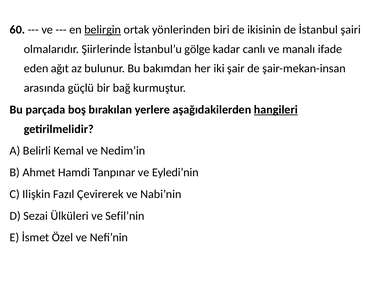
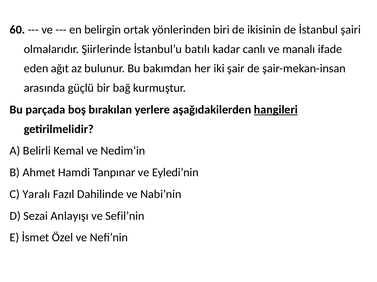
belirgin underline: present -> none
gölge: gölge -> batılı
Ilişkin: Ilişkin -> Yaralı
Çevirerek: Çevirerek -> Dahilinde
Ülküleri: Ülküleri -> Anlayışı
